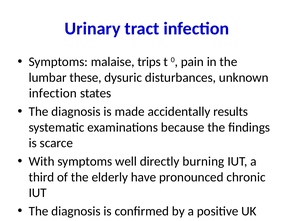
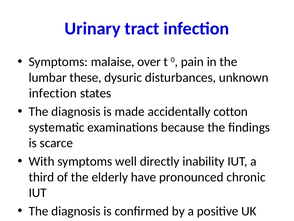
trips: trips -> over
results: results -> cotton
burning: burning -> inability
